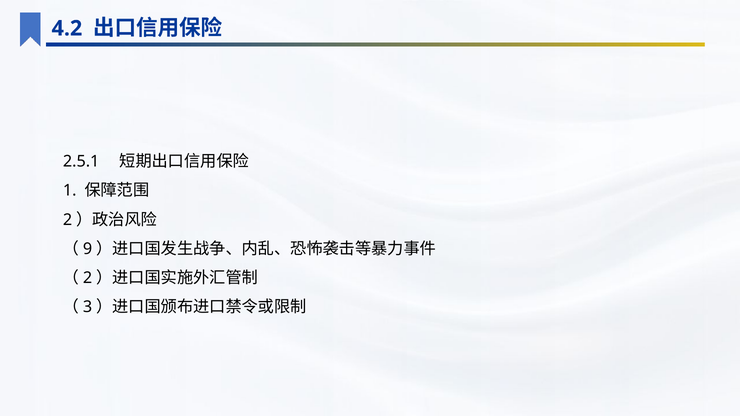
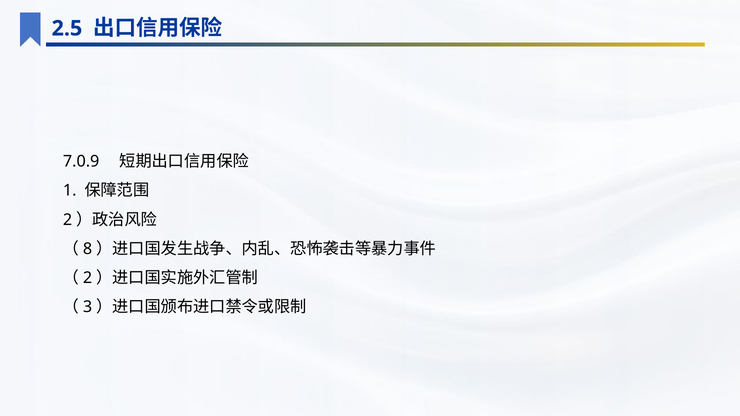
4.2: 4.2 -> 2.5
2.5.1: 2.5.1 -> 7.0.9
9: 9 -> 8
